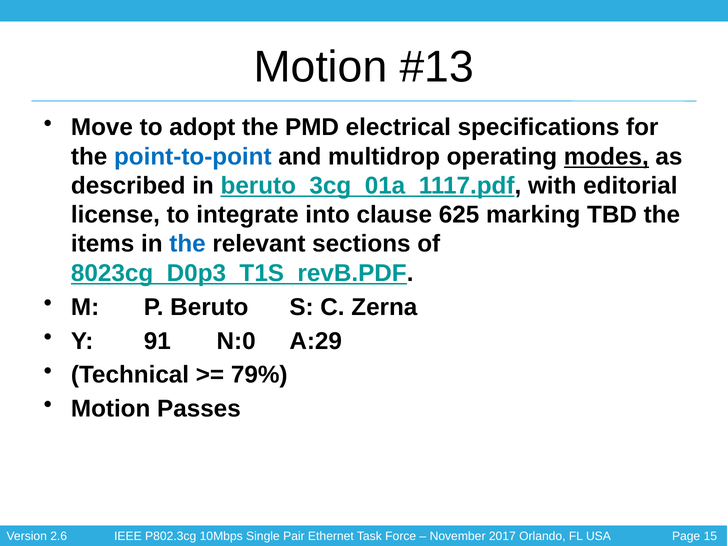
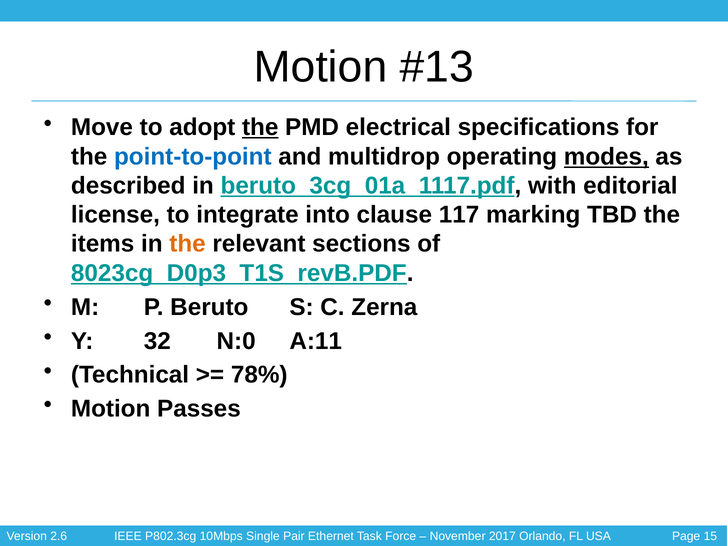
the at (260, 127) underline: none -> present
625: 625 -> 117
the at (188, 244) colour: blue -> orange
91: 91 -> 32
A:29: A:29 -> A:11
79%: 79% -> 78%
